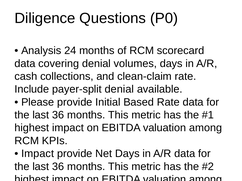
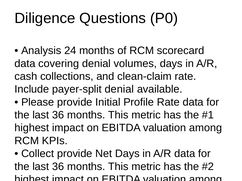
Based: Based -> Profile
Impact at (38, 154): Impact -> Collect
